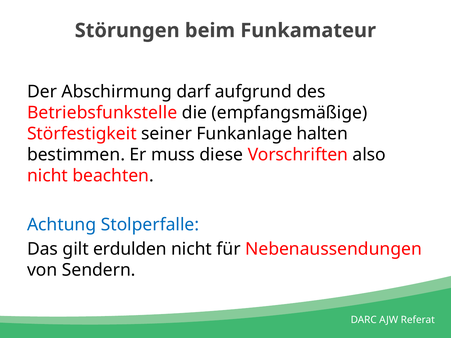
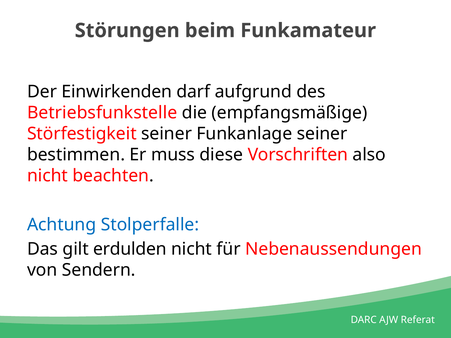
Abschirmung: Abschirmung -> Einwirkenden
Funkanlage halten: halten -> seiner
